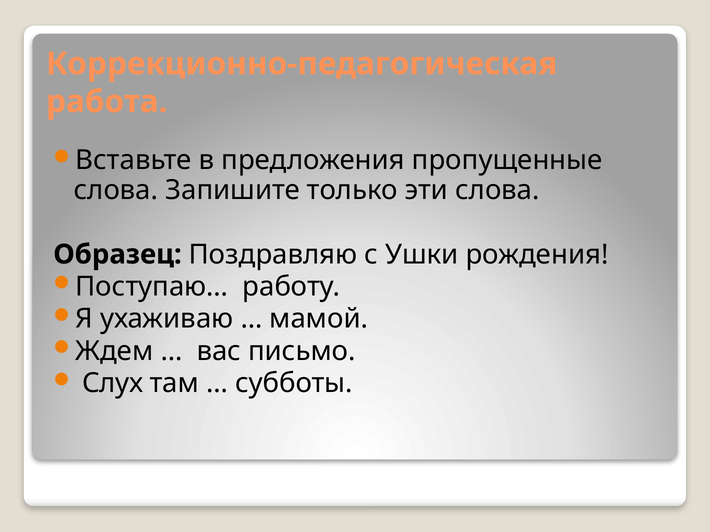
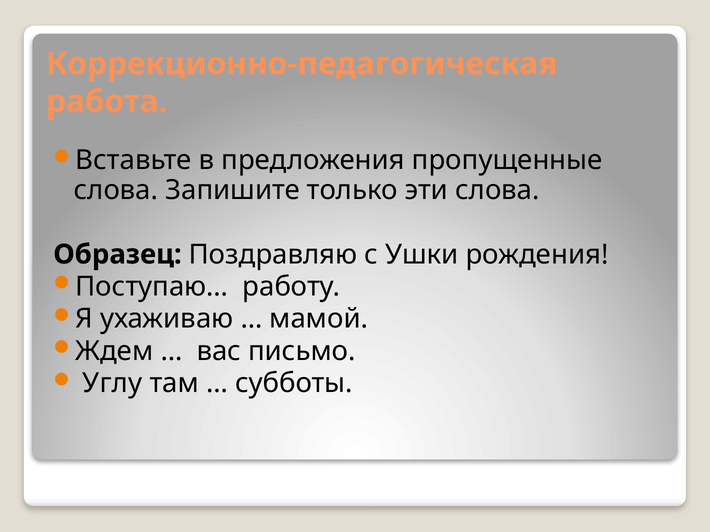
Слух: Слух -> Углу
